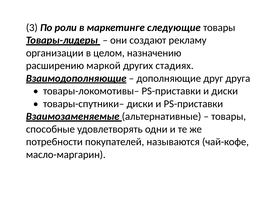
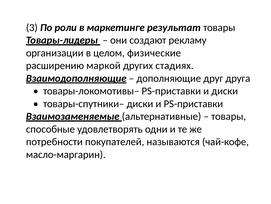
следующие: следующие -> результат
назначению: назначению -> физические
